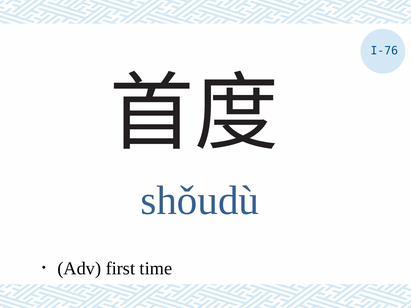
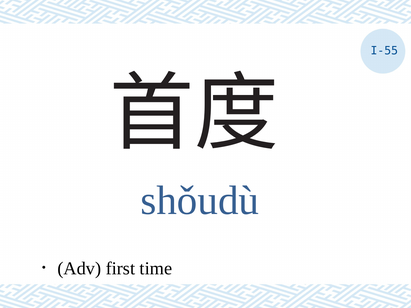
I-76: I-76 -> I-55
